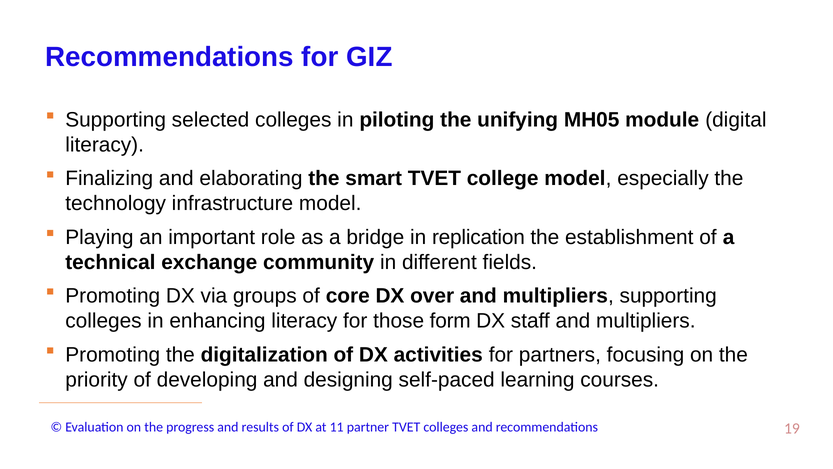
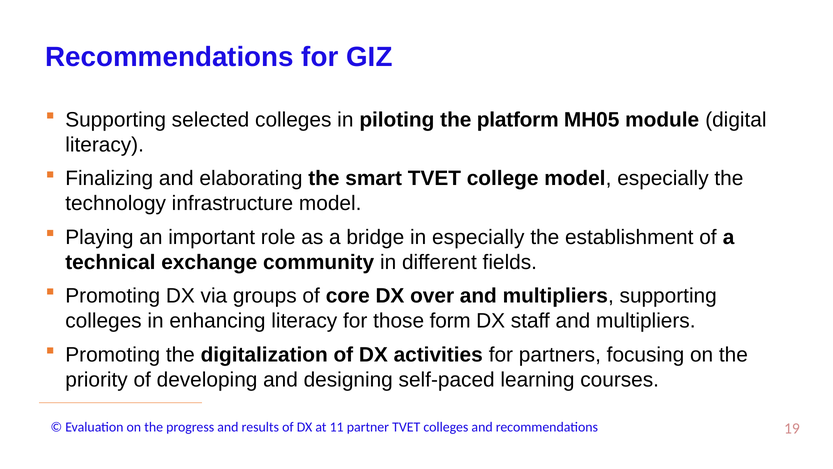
unifying: unifying -> platform
in replication: replication -> especially
